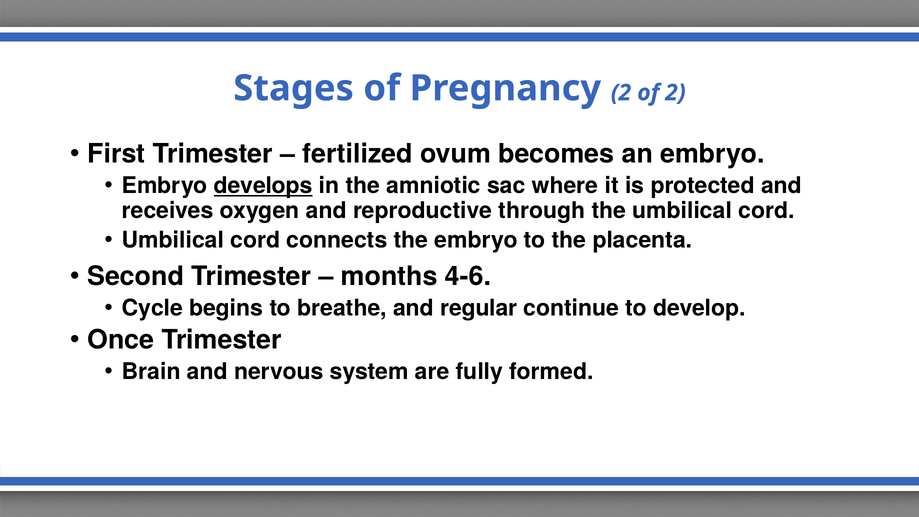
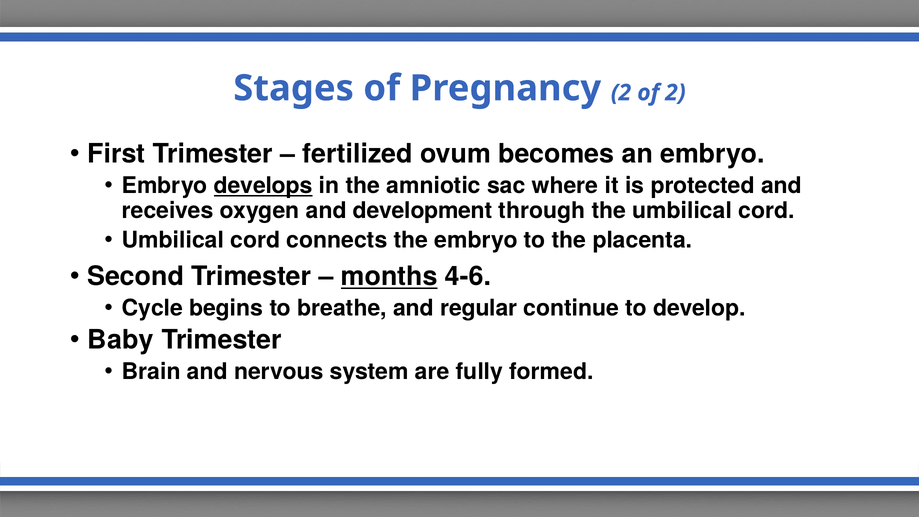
reproductive: reproductive -> development
months underline: none -> present
Once: Once -> Baby
